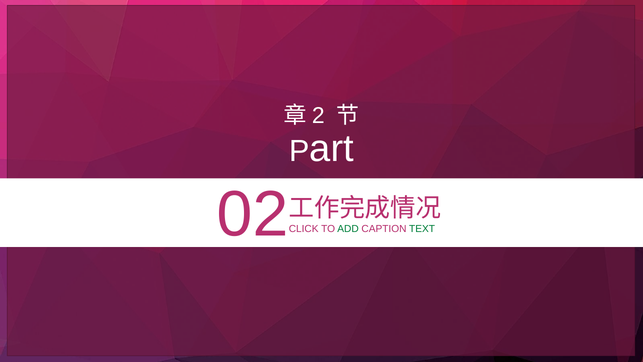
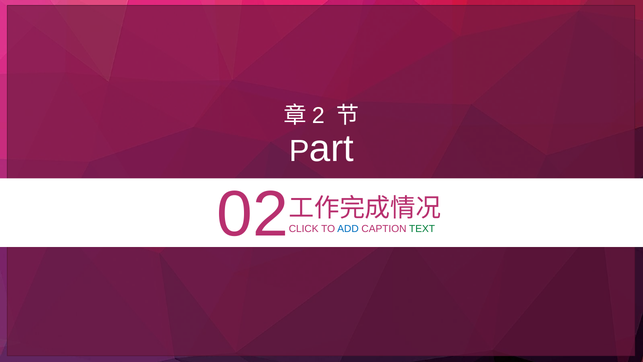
ADD colour: green -> blue
